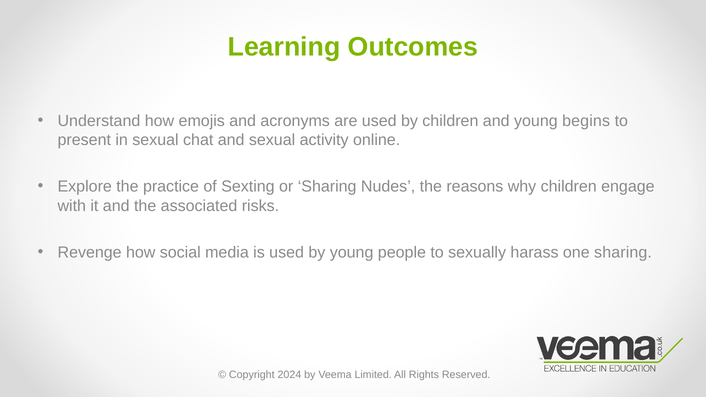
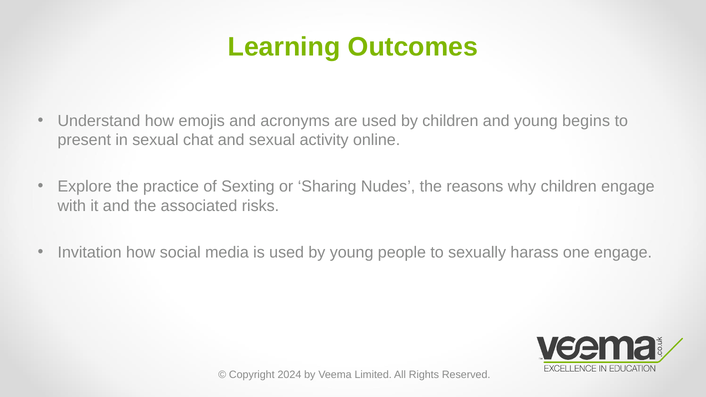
Revenge: Revenge -> Invitation
one sharing: sharing -> engage
